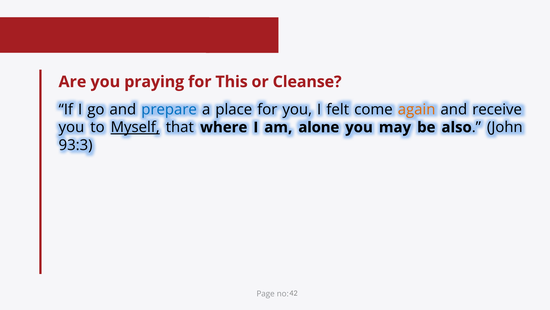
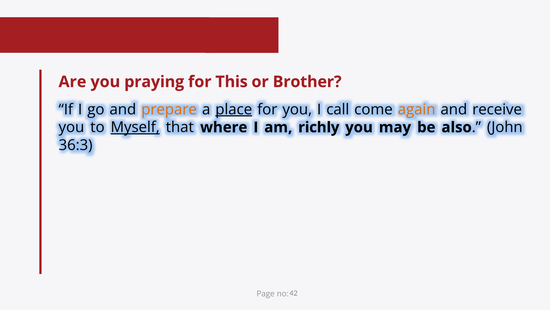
Cleanse: Cleanse -> Brother
prepare colour: blue -> orange
place underline: none -> present
felt: felt -> call
alone: alone -> richly
93:3: 93:3 -> 36:3
